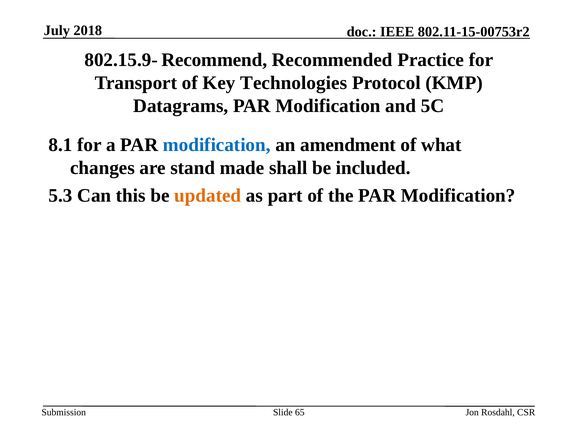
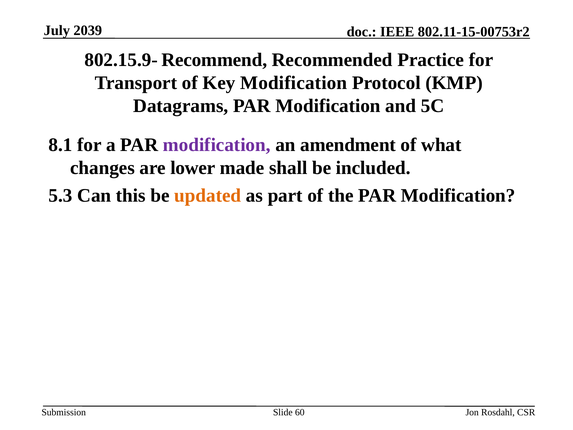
2018: 2018 -> 2039
Key Technologies: Technologies -> Modification
modification at (217, 145) colour: blue -> purple
stand: stand -> lower
65: 65 -> 60
